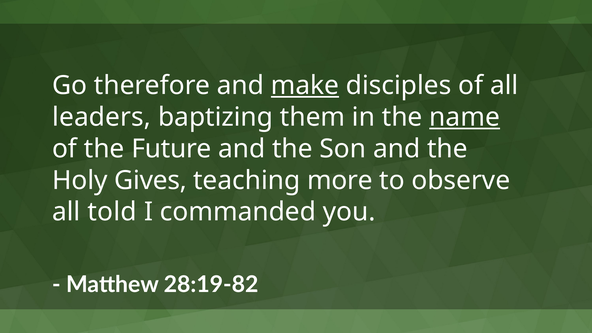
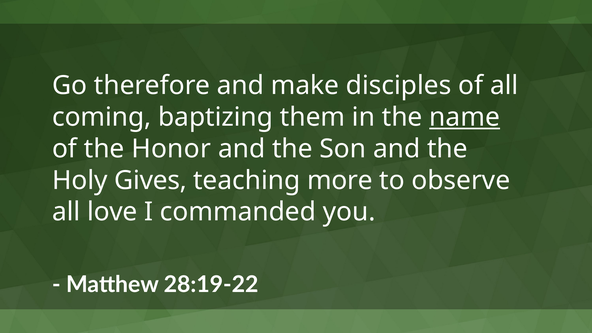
make underline: present -> none
leaders: leaders -> coming
Future: Future -> Honor
told: told -> love
28:19-82: 28:19-82 -> 28:19-22
